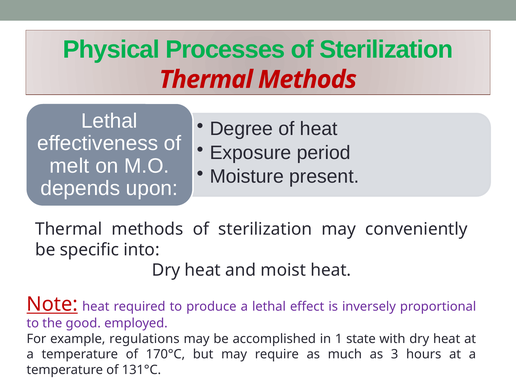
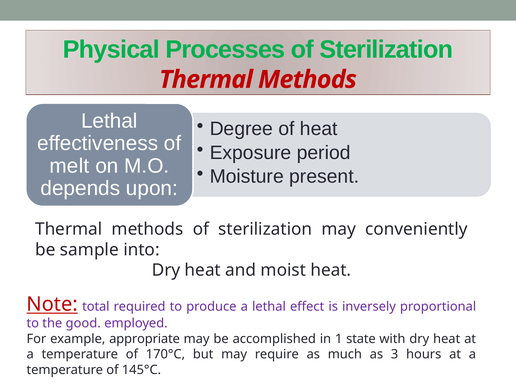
specific: specific -> sample
Note heat: heat -> total
regulations: regulations -> appropriate
131°C: 131°C -> 145°C
